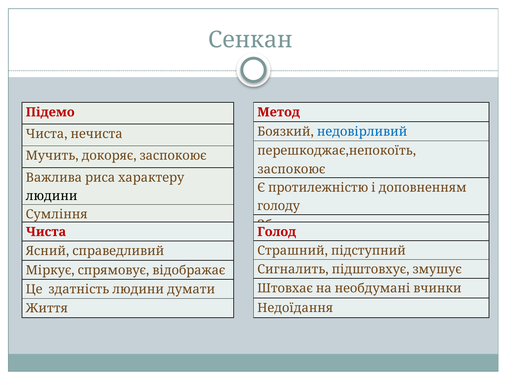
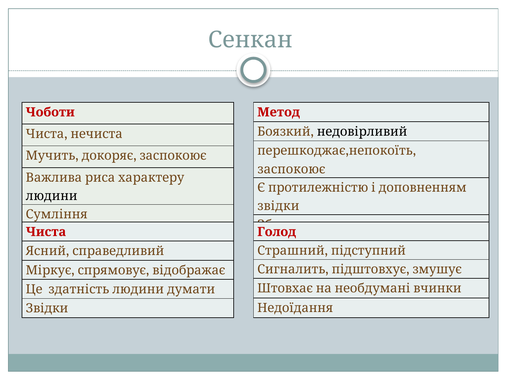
Підемо: Підемо -> Чоботи
недовірливий colour: blue -> black
голоду at (279, 206): голоду -> звідки
Життя at (47, 309): Життя -> Звідки
